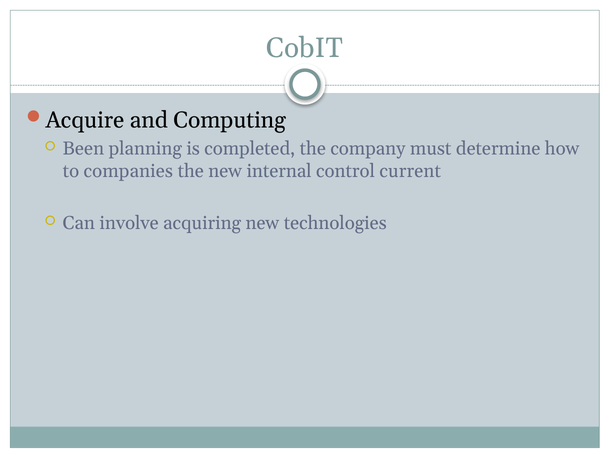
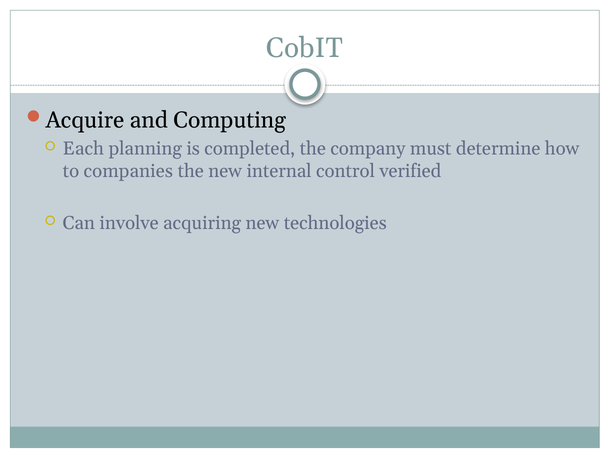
Been: Been -> Each
current: current -> verified
